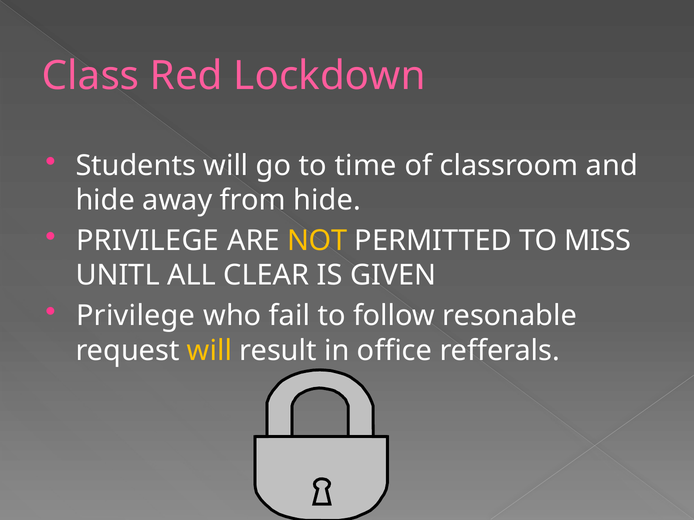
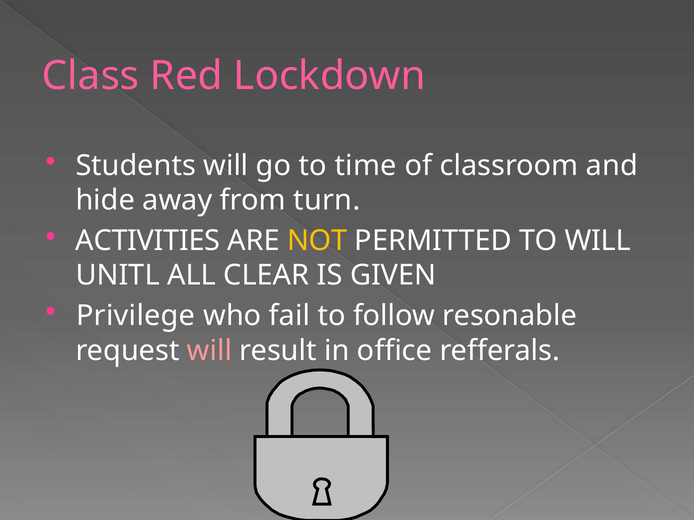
from hide: hide -> turn
PRIVILEGE at (148, 241): PRIVILEGE -> ACTIVITIES
TO MISS: MISS -> WILL
will at (209, 351) colour: yellow -> pink
